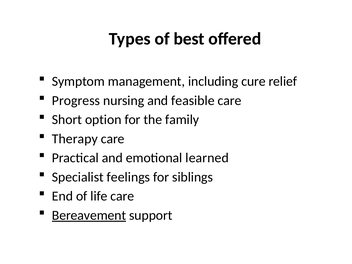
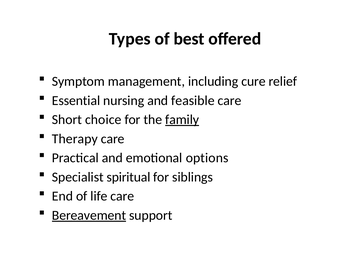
Progress: Progress -> Essential
option: option -> choice
family underline: none -> present
learned: learned -> options
feelings: feelings -> spiritual
